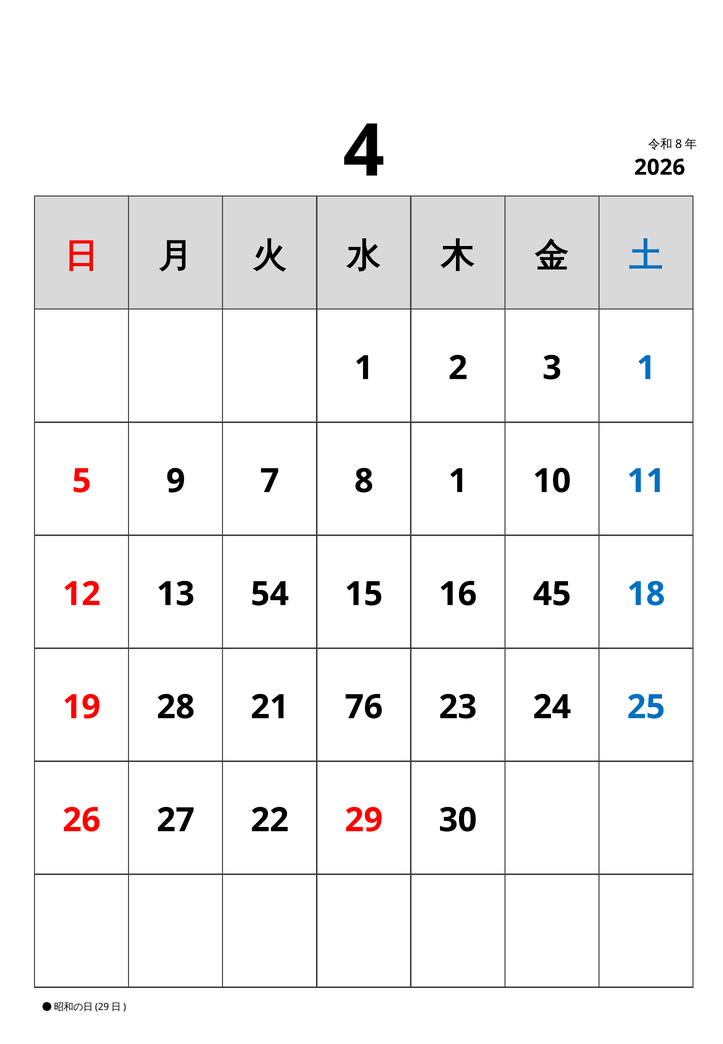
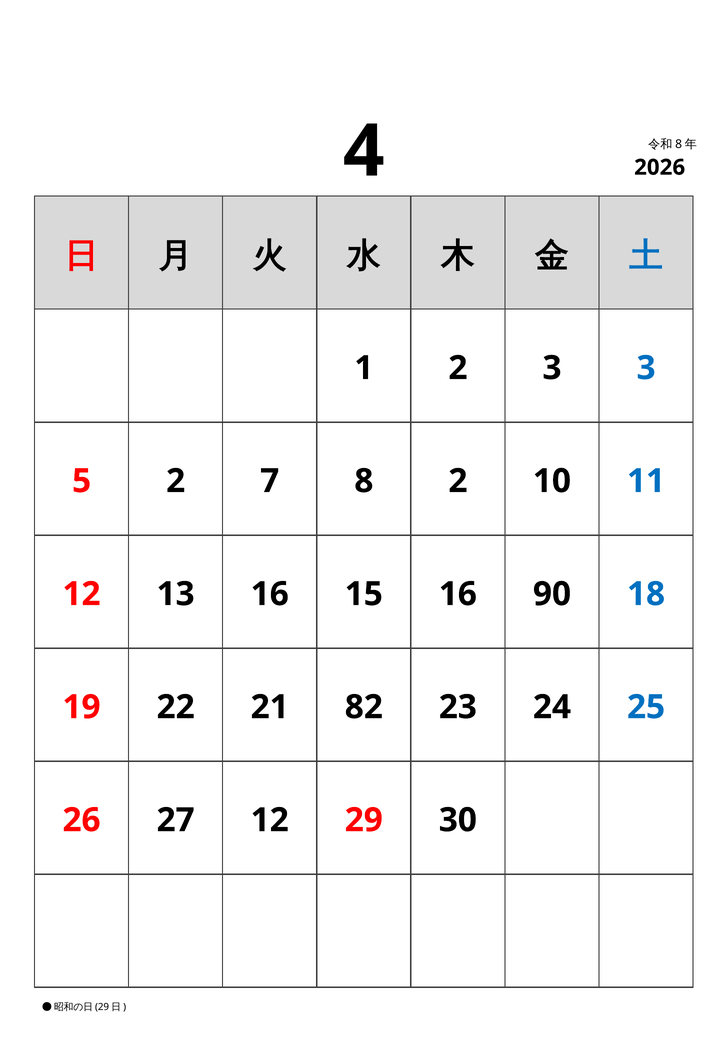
3 1: 1 -> 3
5 9: 9 -> 2
8 1: 1 -> 2
13 54: 54 -> 16
45: 45 -> 90
28: 28 -> 22
76: 76 -> 82
27 22: 22 -> 12
